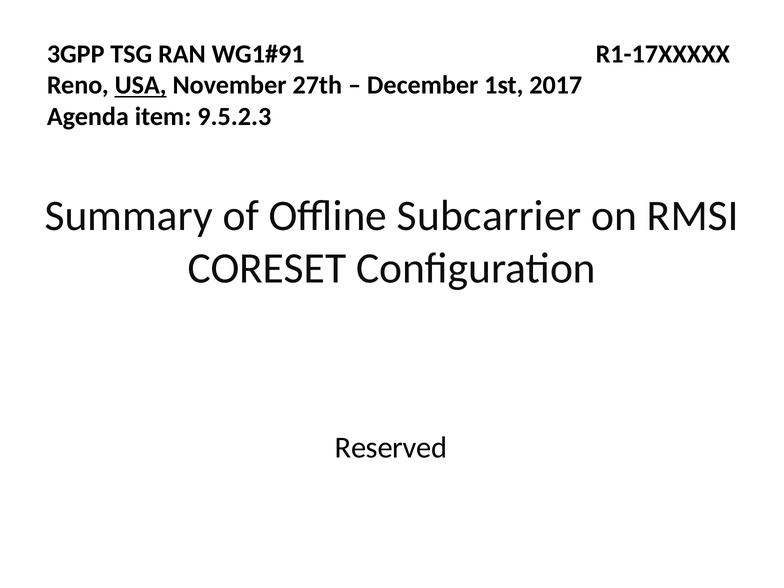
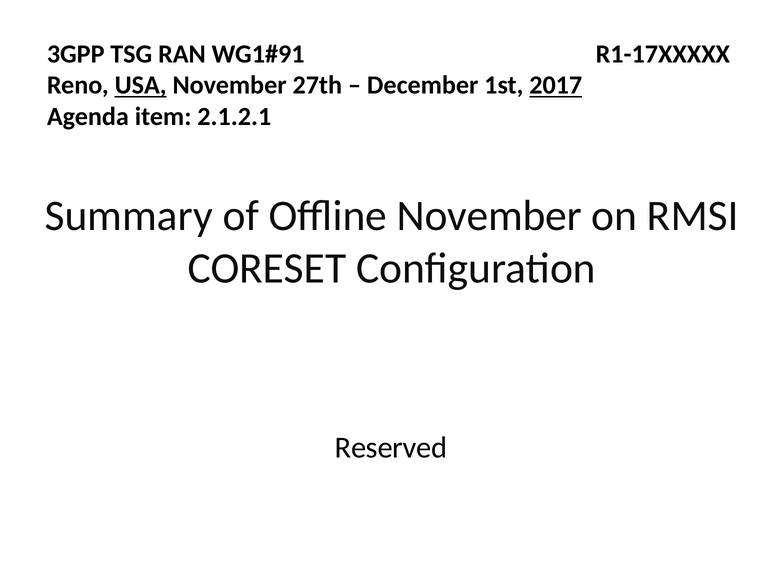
2017 underline: none -> present
9.5.2.3: 9.5.2.3 -> 2.1.2.1
Offline Subcarrier: Subcarrier -> November
